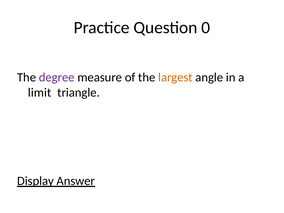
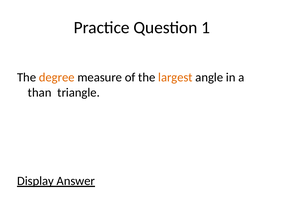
0: 0 -> 1
degree colour: purple -> orange
limit: limit -> than
